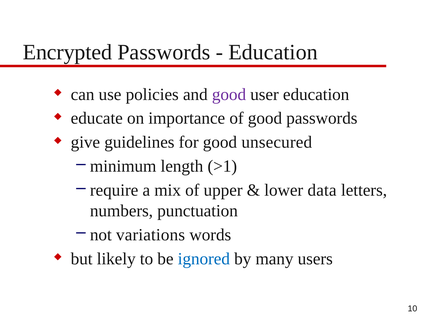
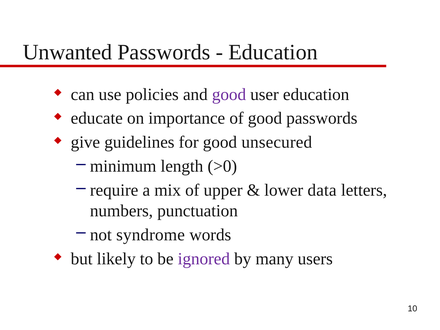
Encrypted: Encrypted -> Unwanted
>1: >1 -> >0
variations: variations -> syndrome
ignored colour: blue -> purple
